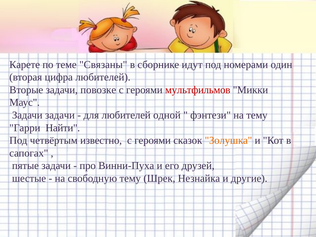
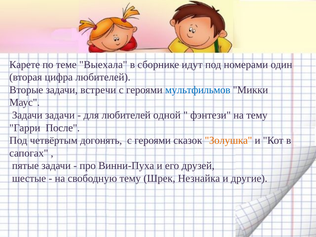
Связаны: Связаны -> Выехала
повозке: повозке -> встречи
мультфильмов colour: red -> blue
Найти: Найти -> После
известно: известно -> догонять
